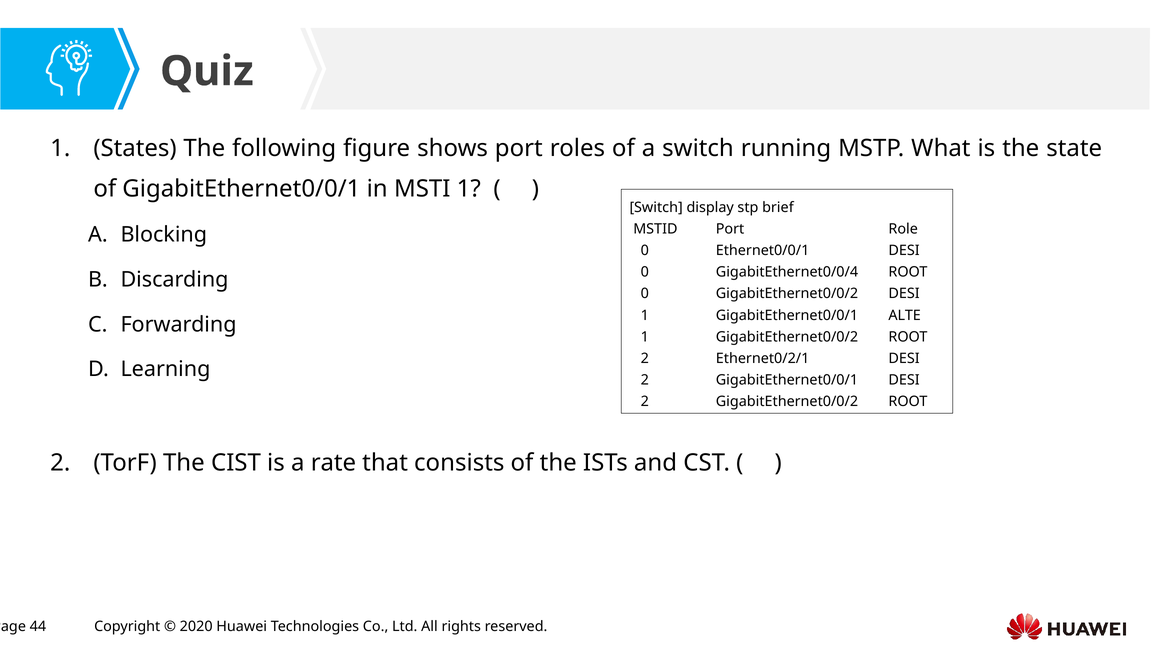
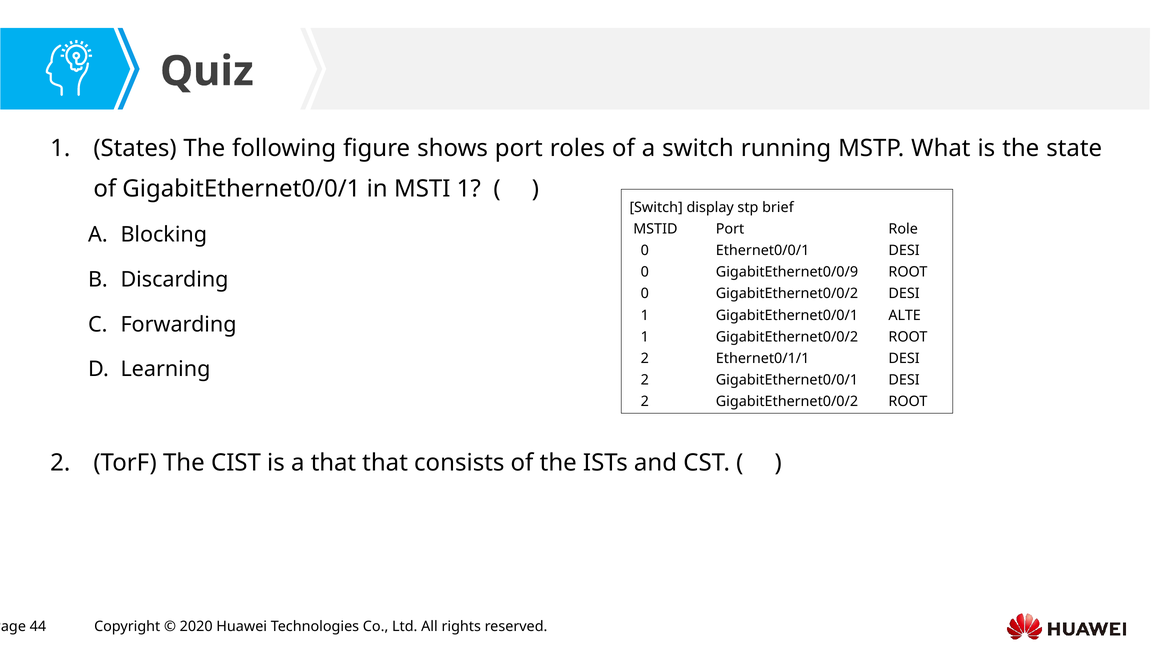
GigabitEthernet0/0/4: GigabitEthernet0/0/4 -> GigabitEthernet0/0/9
Ethernet0/2/1: Ethernet0/2/1 -> Ethernet0/1/1
a rate: rate -> that
